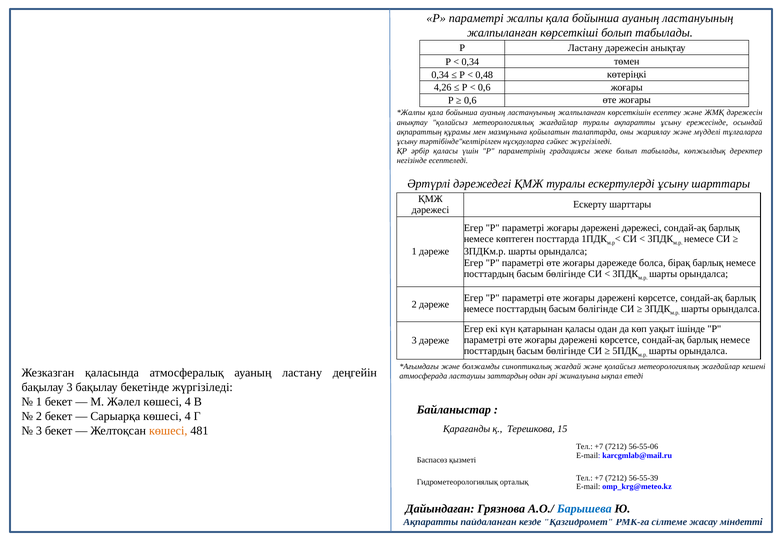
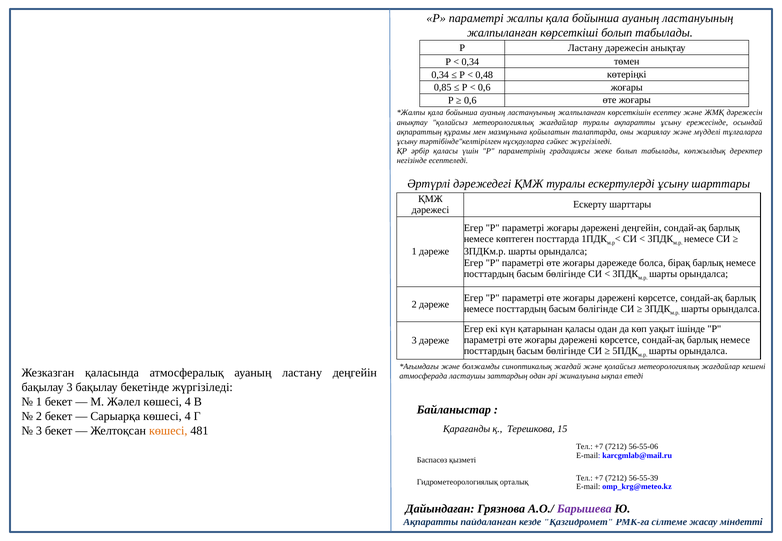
4,26: 4,26 -> 0,85
дәрежені дәрежесі: дәрежесі -> деңгейін
Барышева colour: blue -> purple
